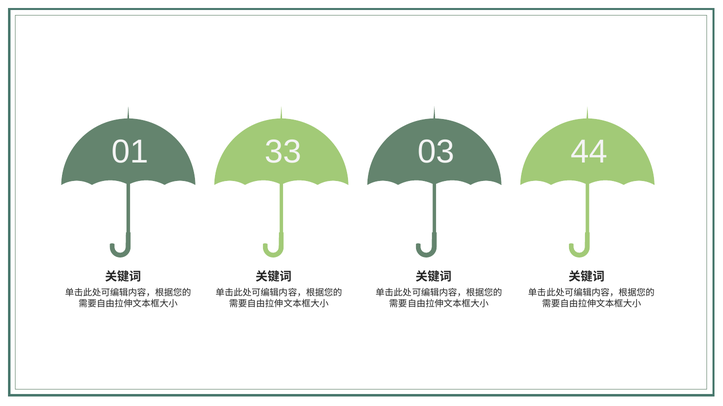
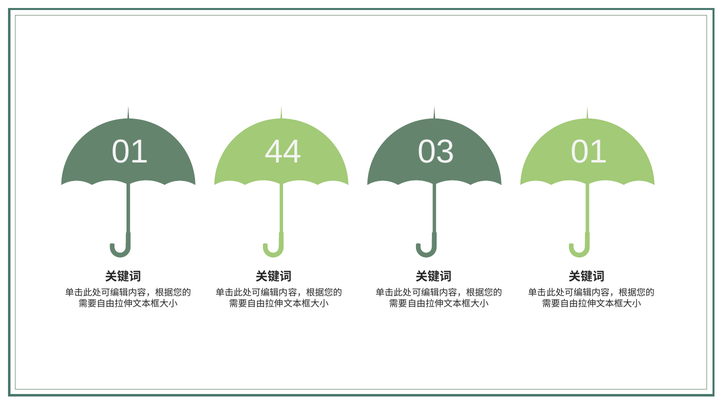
33: 33 -> 44
03 44: 44 -> 01
